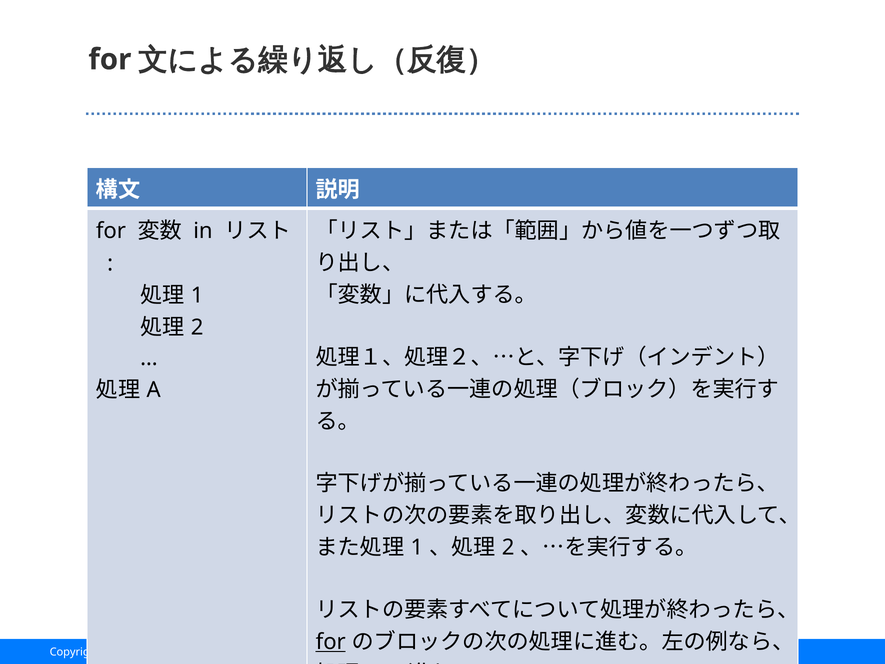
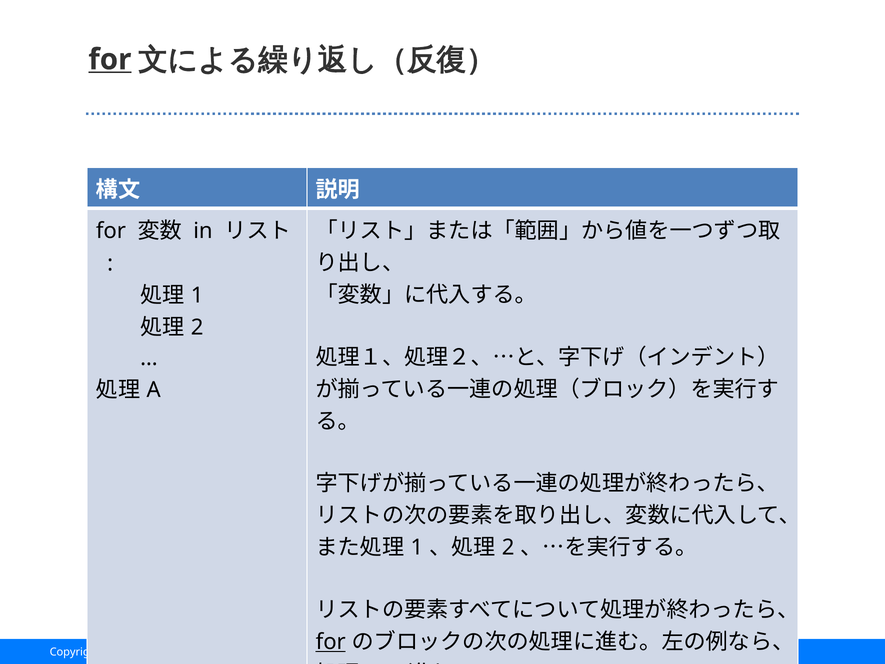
for at (110, 60) underline: none -> present
